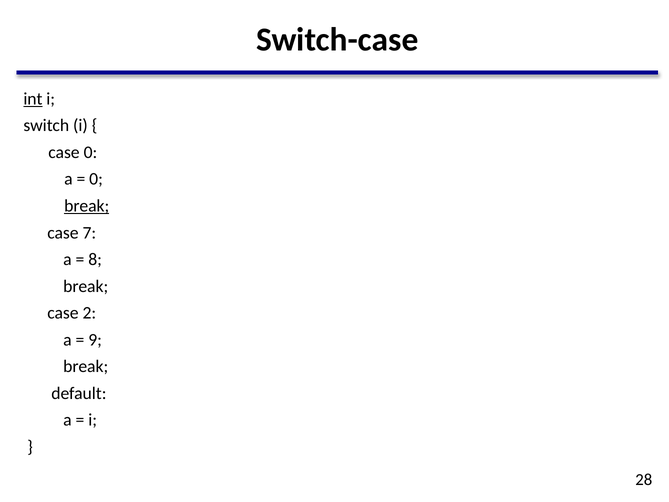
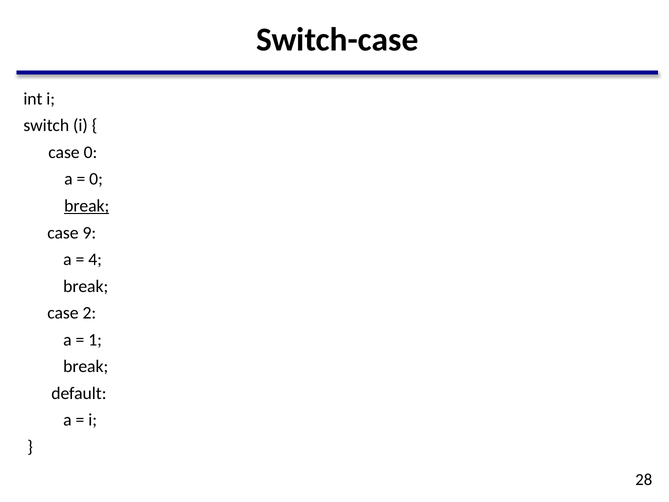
int underline: present -> none
7: 7 -> 9
8: 8 -> 4
9: 9 -> 1
